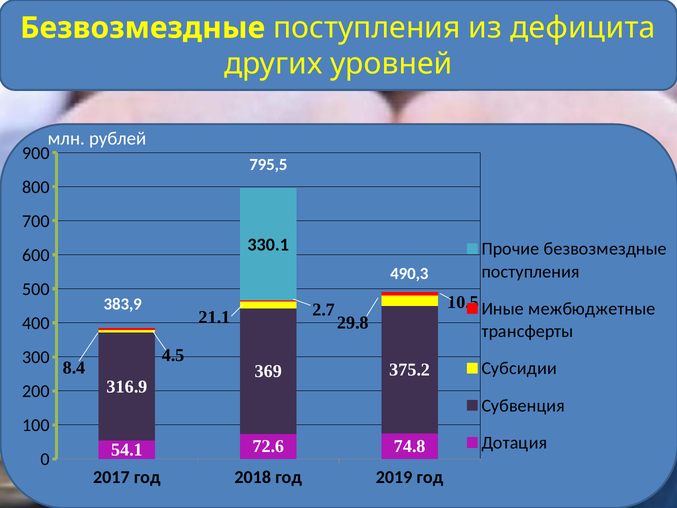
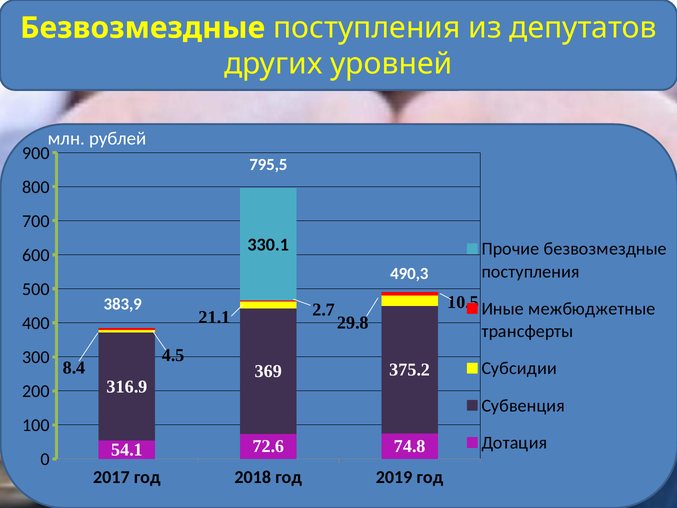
дефицита: дефицита -> депутатов
